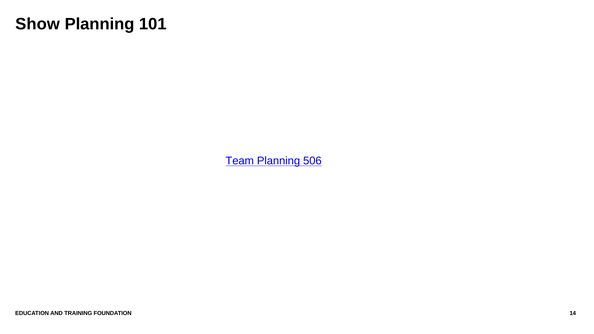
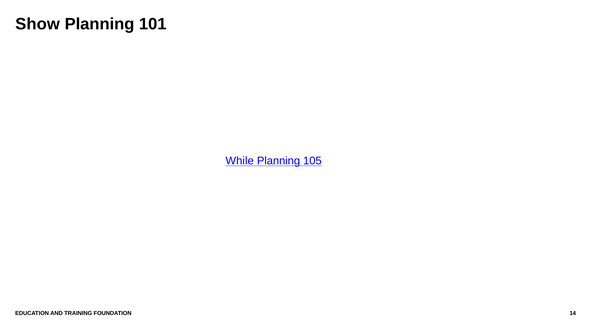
Team: Team -> While
506: 506 -> 105
